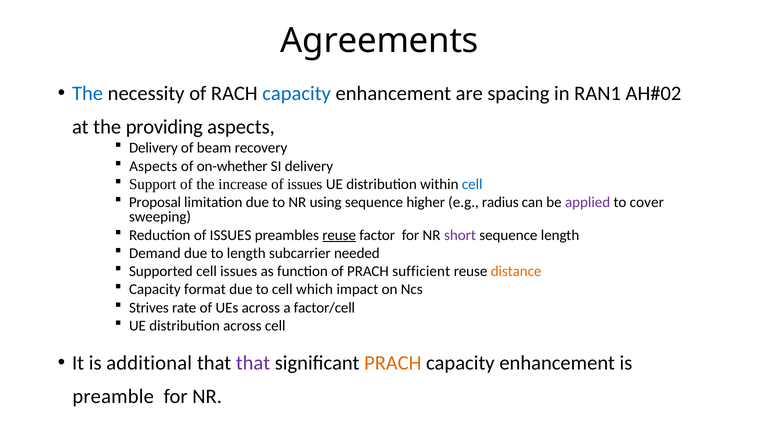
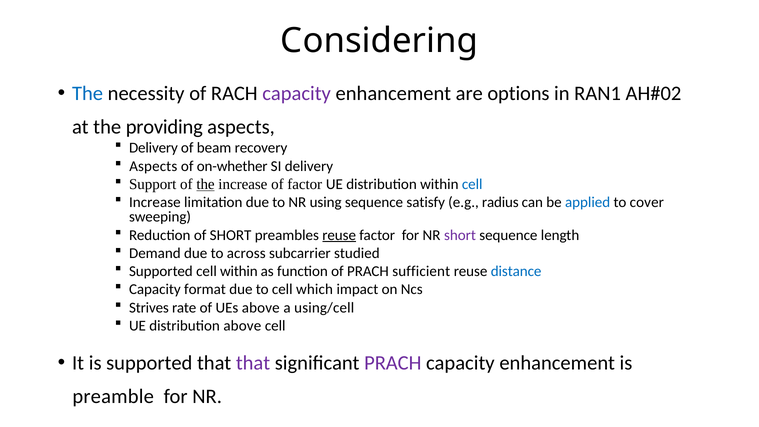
Agreements: Agreements -> Considering
capacity at (297, 94) colour: blue -> purple
spacing: spacing -> options
the at (206, 184) underline: none -> present
increase of issues: issues -> factor
Proposal at (155, 202): Proposal -> Increase
higher: higher -> satisfy
applied colour: purple -> blue
Reduction of ISSUES: ISSUES -> SHORT
to length: length -> across
needed: needed -> studied
cell issues: issues -> within
distance colour: orange -> blue
UEs across: across -> above
factor/cell: factor/cell -> using/cell
distribution across: across -> above
is additional: additional -> supported
PRACH at (393, 363) colour: orange -> purple
